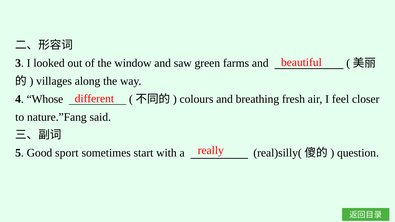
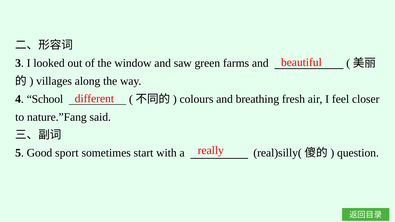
Whose: Whose -> School
